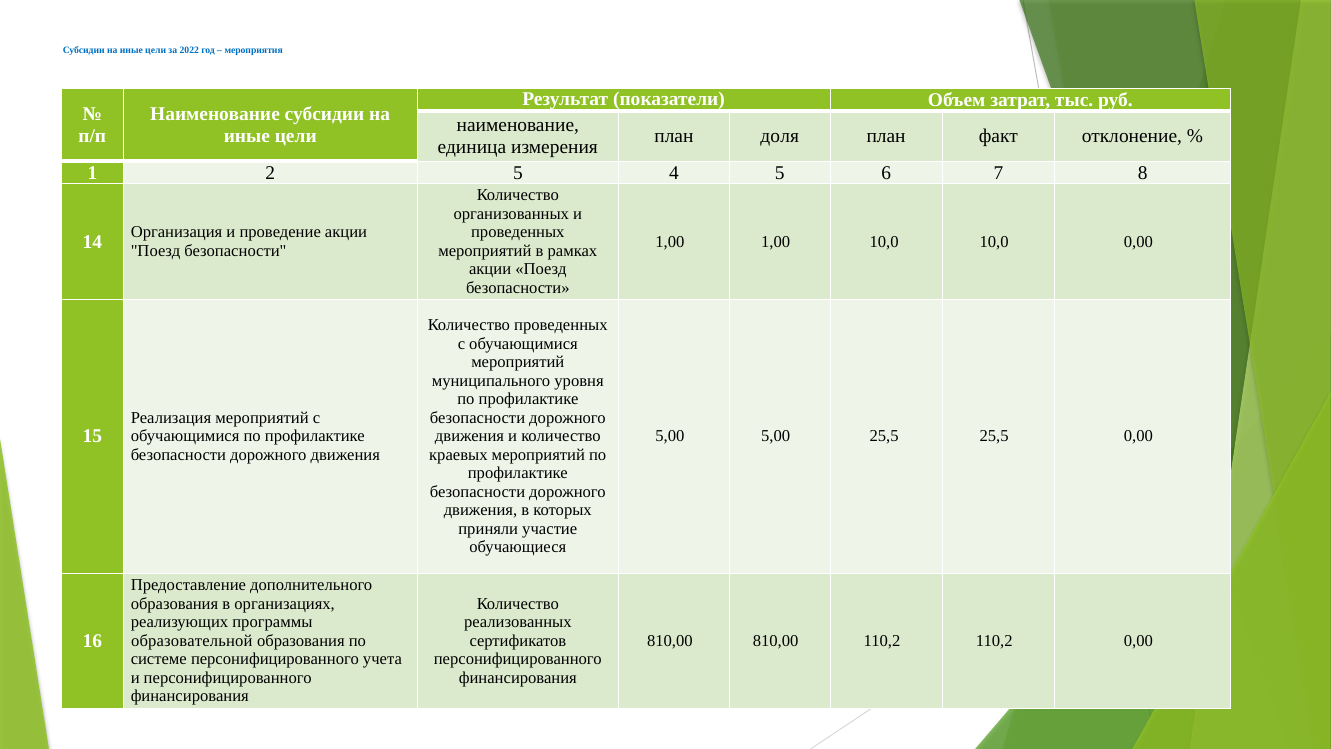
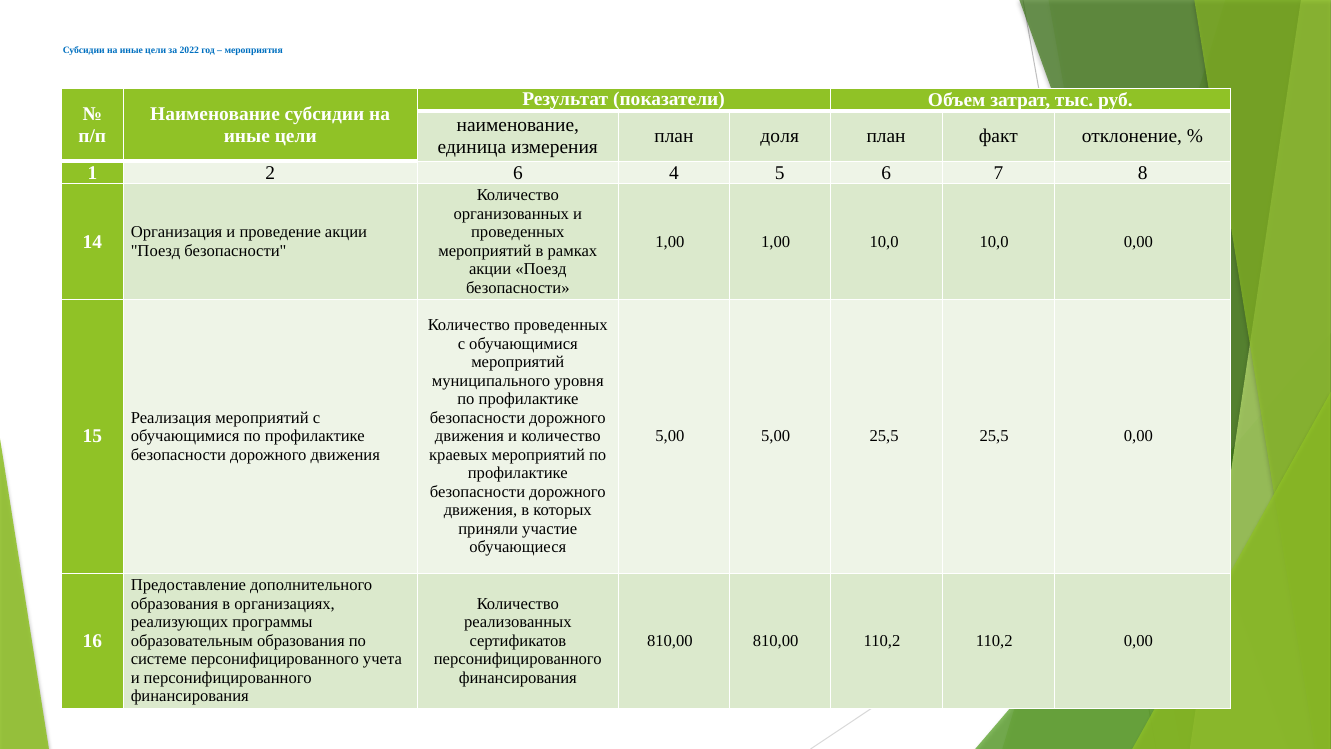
2 5: 5 -> 6
образовательной: образовательной -> образовательным
